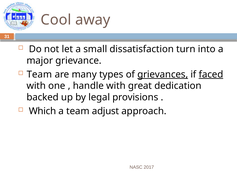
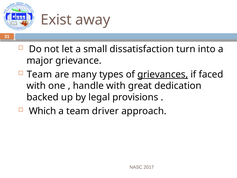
Cool: Cool -> Exist
faced underline: present -> none
adjust: adjust -> driver
